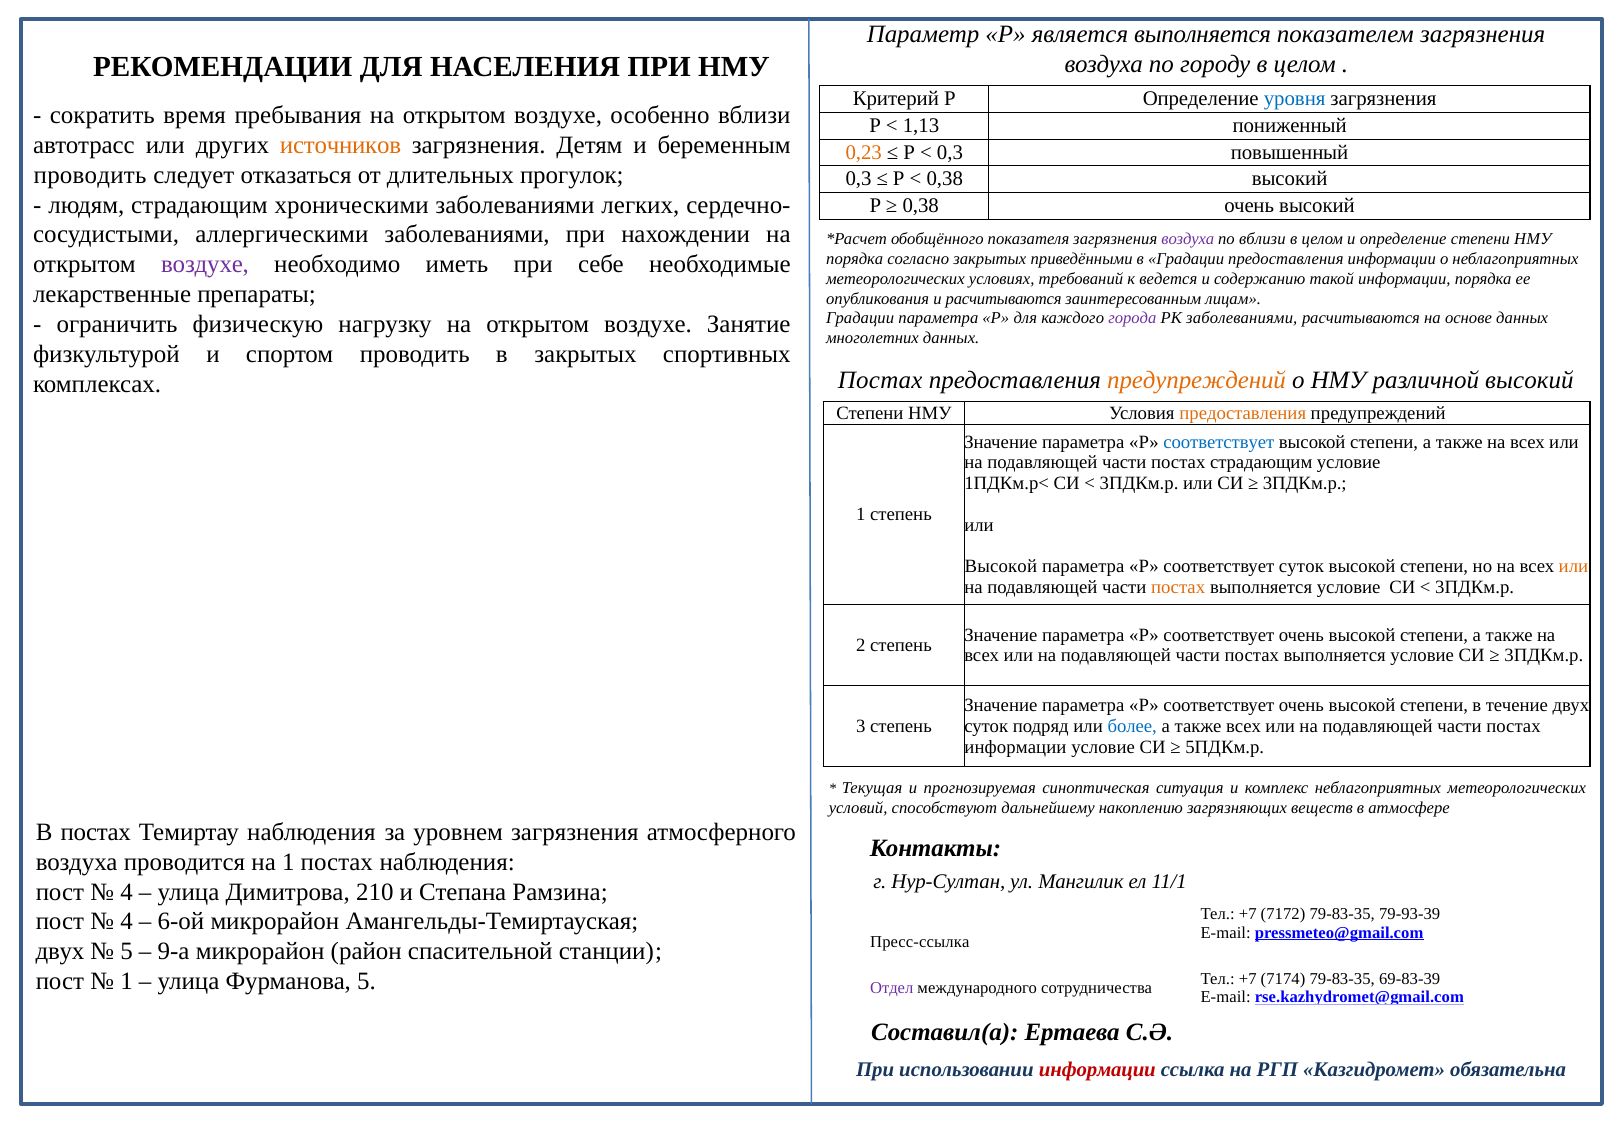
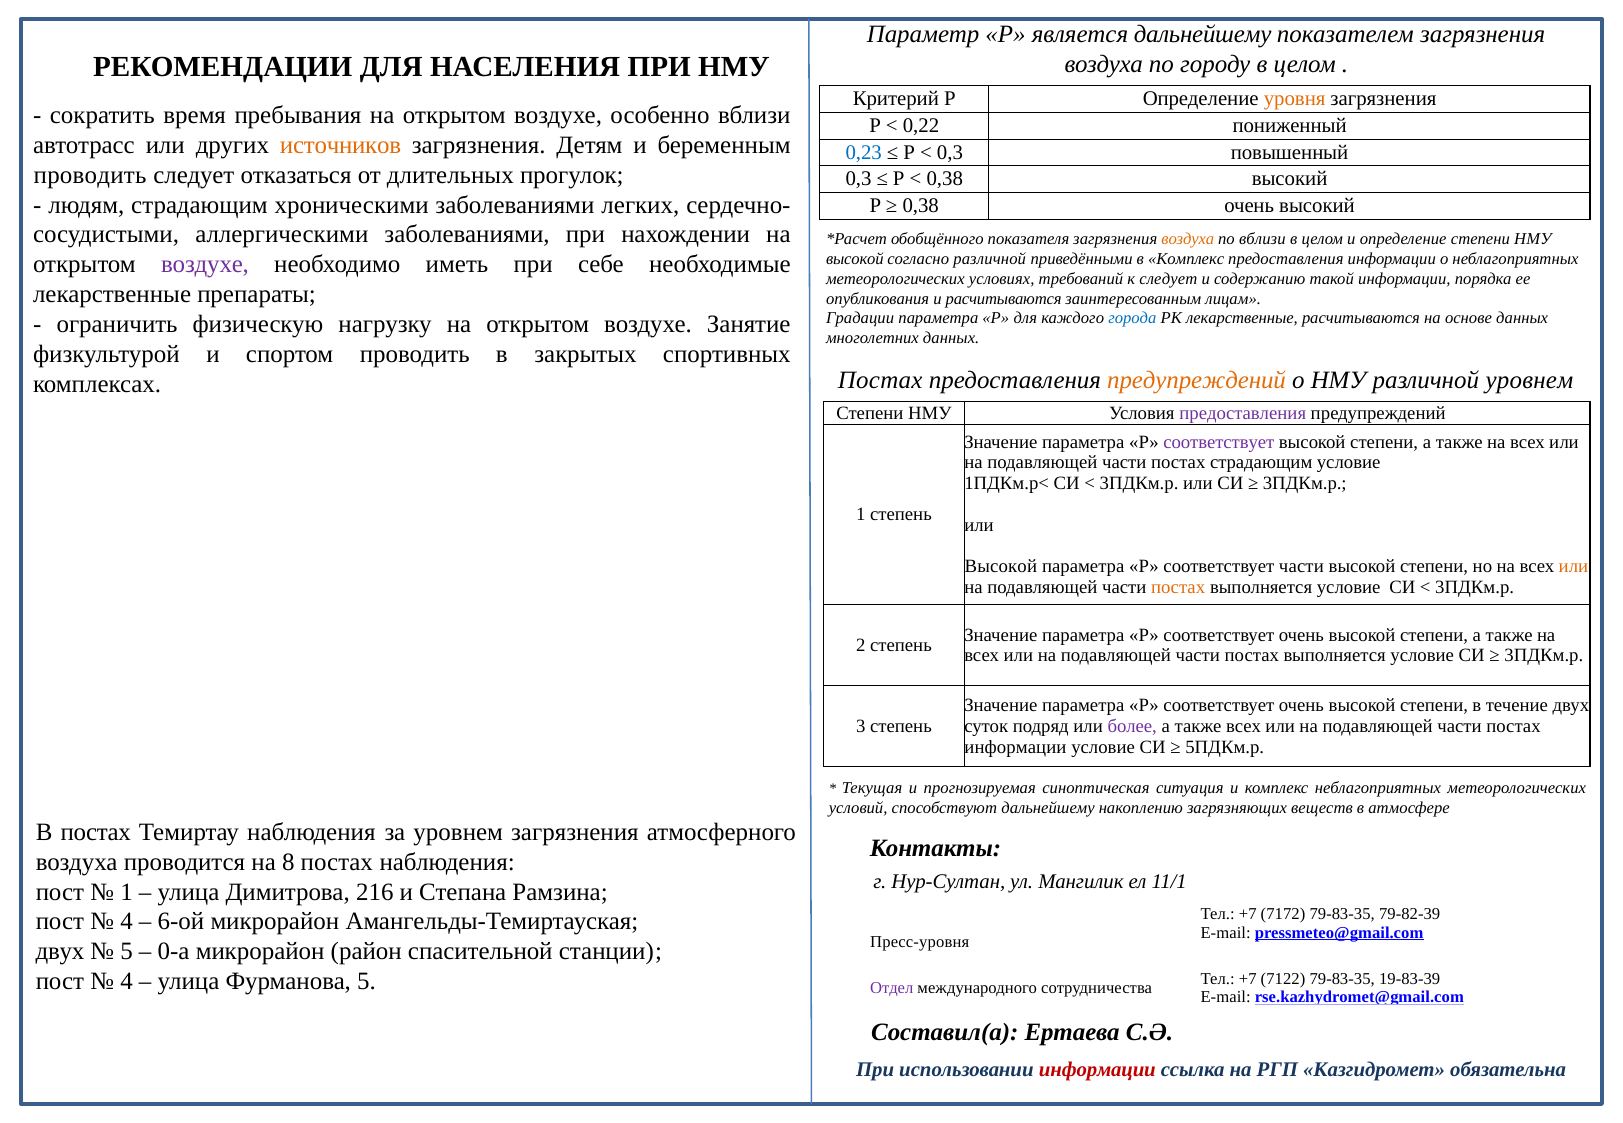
является выполняется: выполняется -> дальнейшему
уровня colour: blue -> orange
1,13: 1,13 -> 0,22
0,23 colour: orange -> blue
воздуха at (1188, 239) colour: purple -> orange
порядка at (855, 259): порядка -> высокой
согласно закрытых: закрытых -> различной
в Градации: Градации -> Комплекс
к ведется: ведется -> следует
города colour: purple -> blue
РК заболеваниями: заболеваниями -> лекарственные
различной высокий: высокий -> уровнем
предоставления at (1243, 413) colour: orange -> purple
соответствует at (1219, 442) colour: blue -> purple
соответствует суток: суток -> части
более colour: blue -> purple
на 1: 1 -> 8
4 at (127, 892): 4 -> 1
210: 210 -> 216
79-93-39: 79-93-39 -> 79-82-39
Пресс-ссылка: Пресс-ссылка -> Пресс-уровня
9-а: 9-а -> 0-а
1 at (127, 982): 1 -> 4
7174: 7174 -> 7122
69-83-39: 69-83-39 -> 19-83-39
